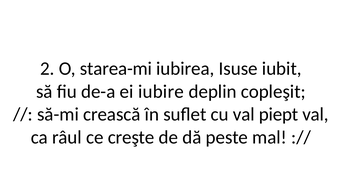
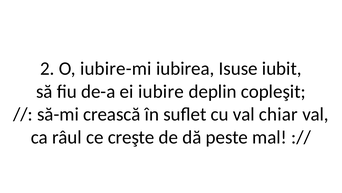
starea-mi: starea-mi -> iubire-mi
piept: piept -> chiar
